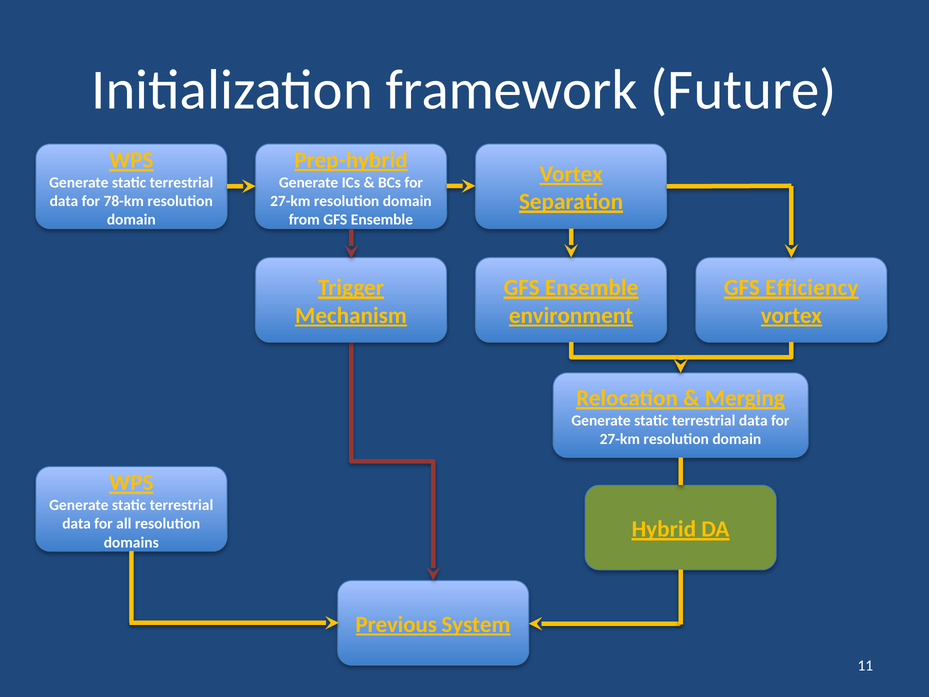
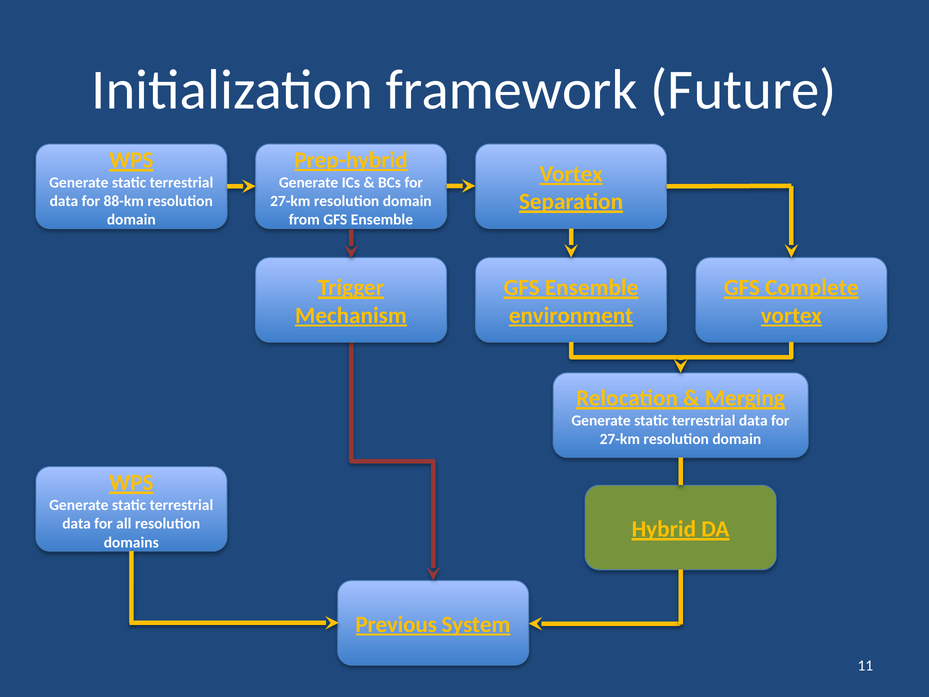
78-km: 78-km -> 88-km
Efficiency: Efficiency -> Complete
